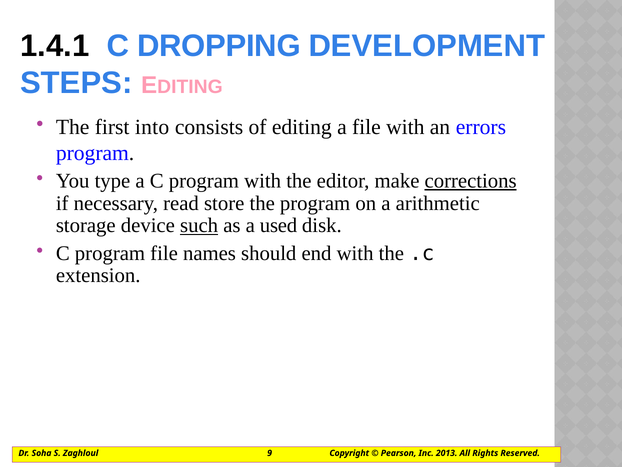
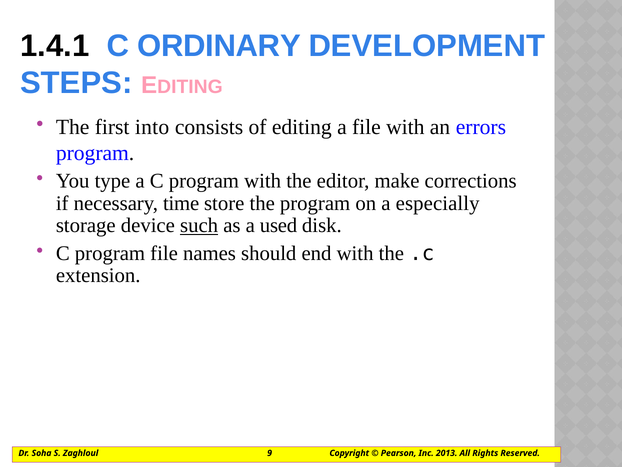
DROPPING: DROPPING -> ORDINARY
corrections underline: present -> none
read: read -> time
arithmetic: arithmetic -> especially
